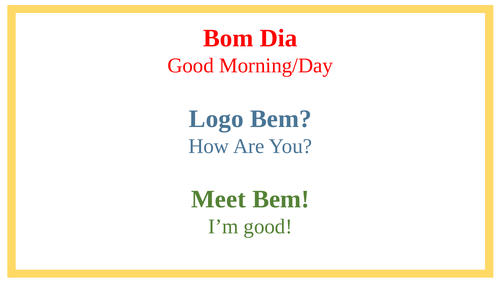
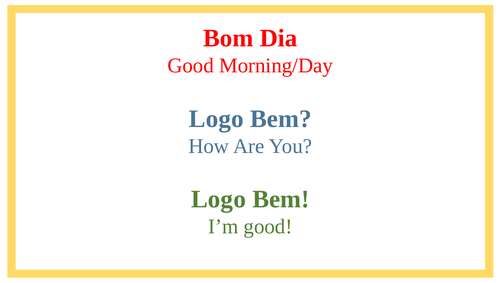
Meet at (218, 199): Meet -> Logo
